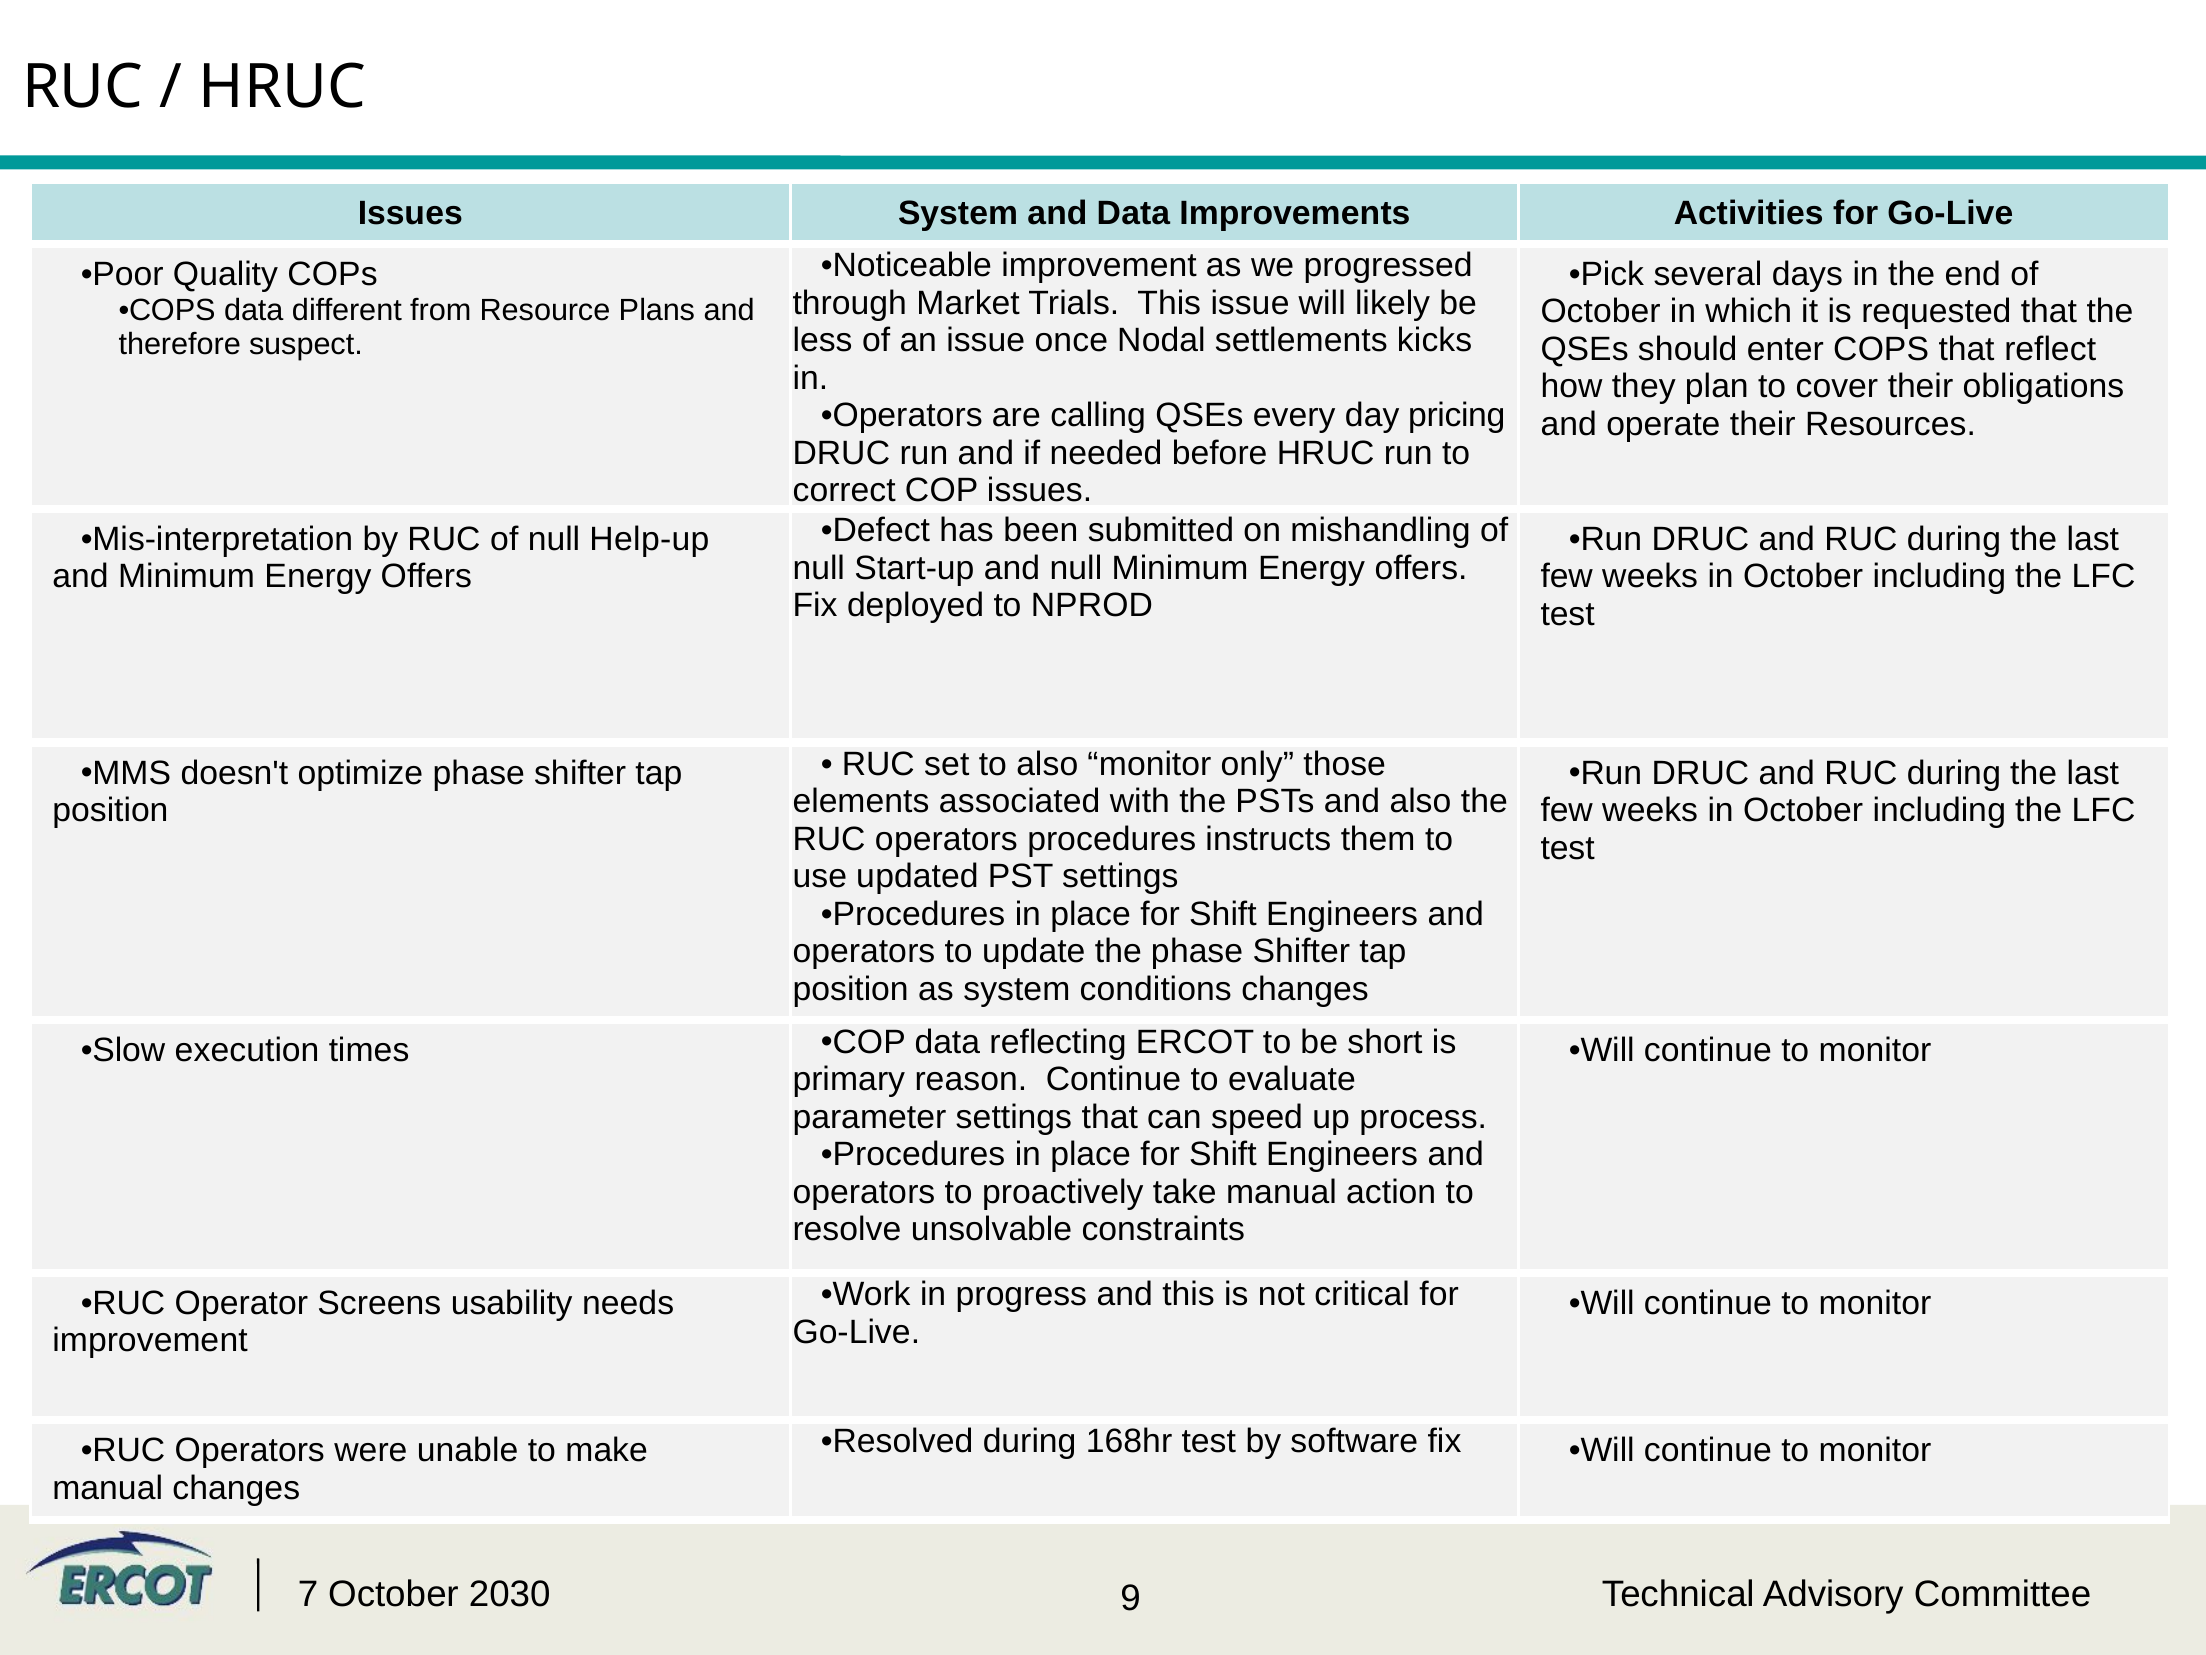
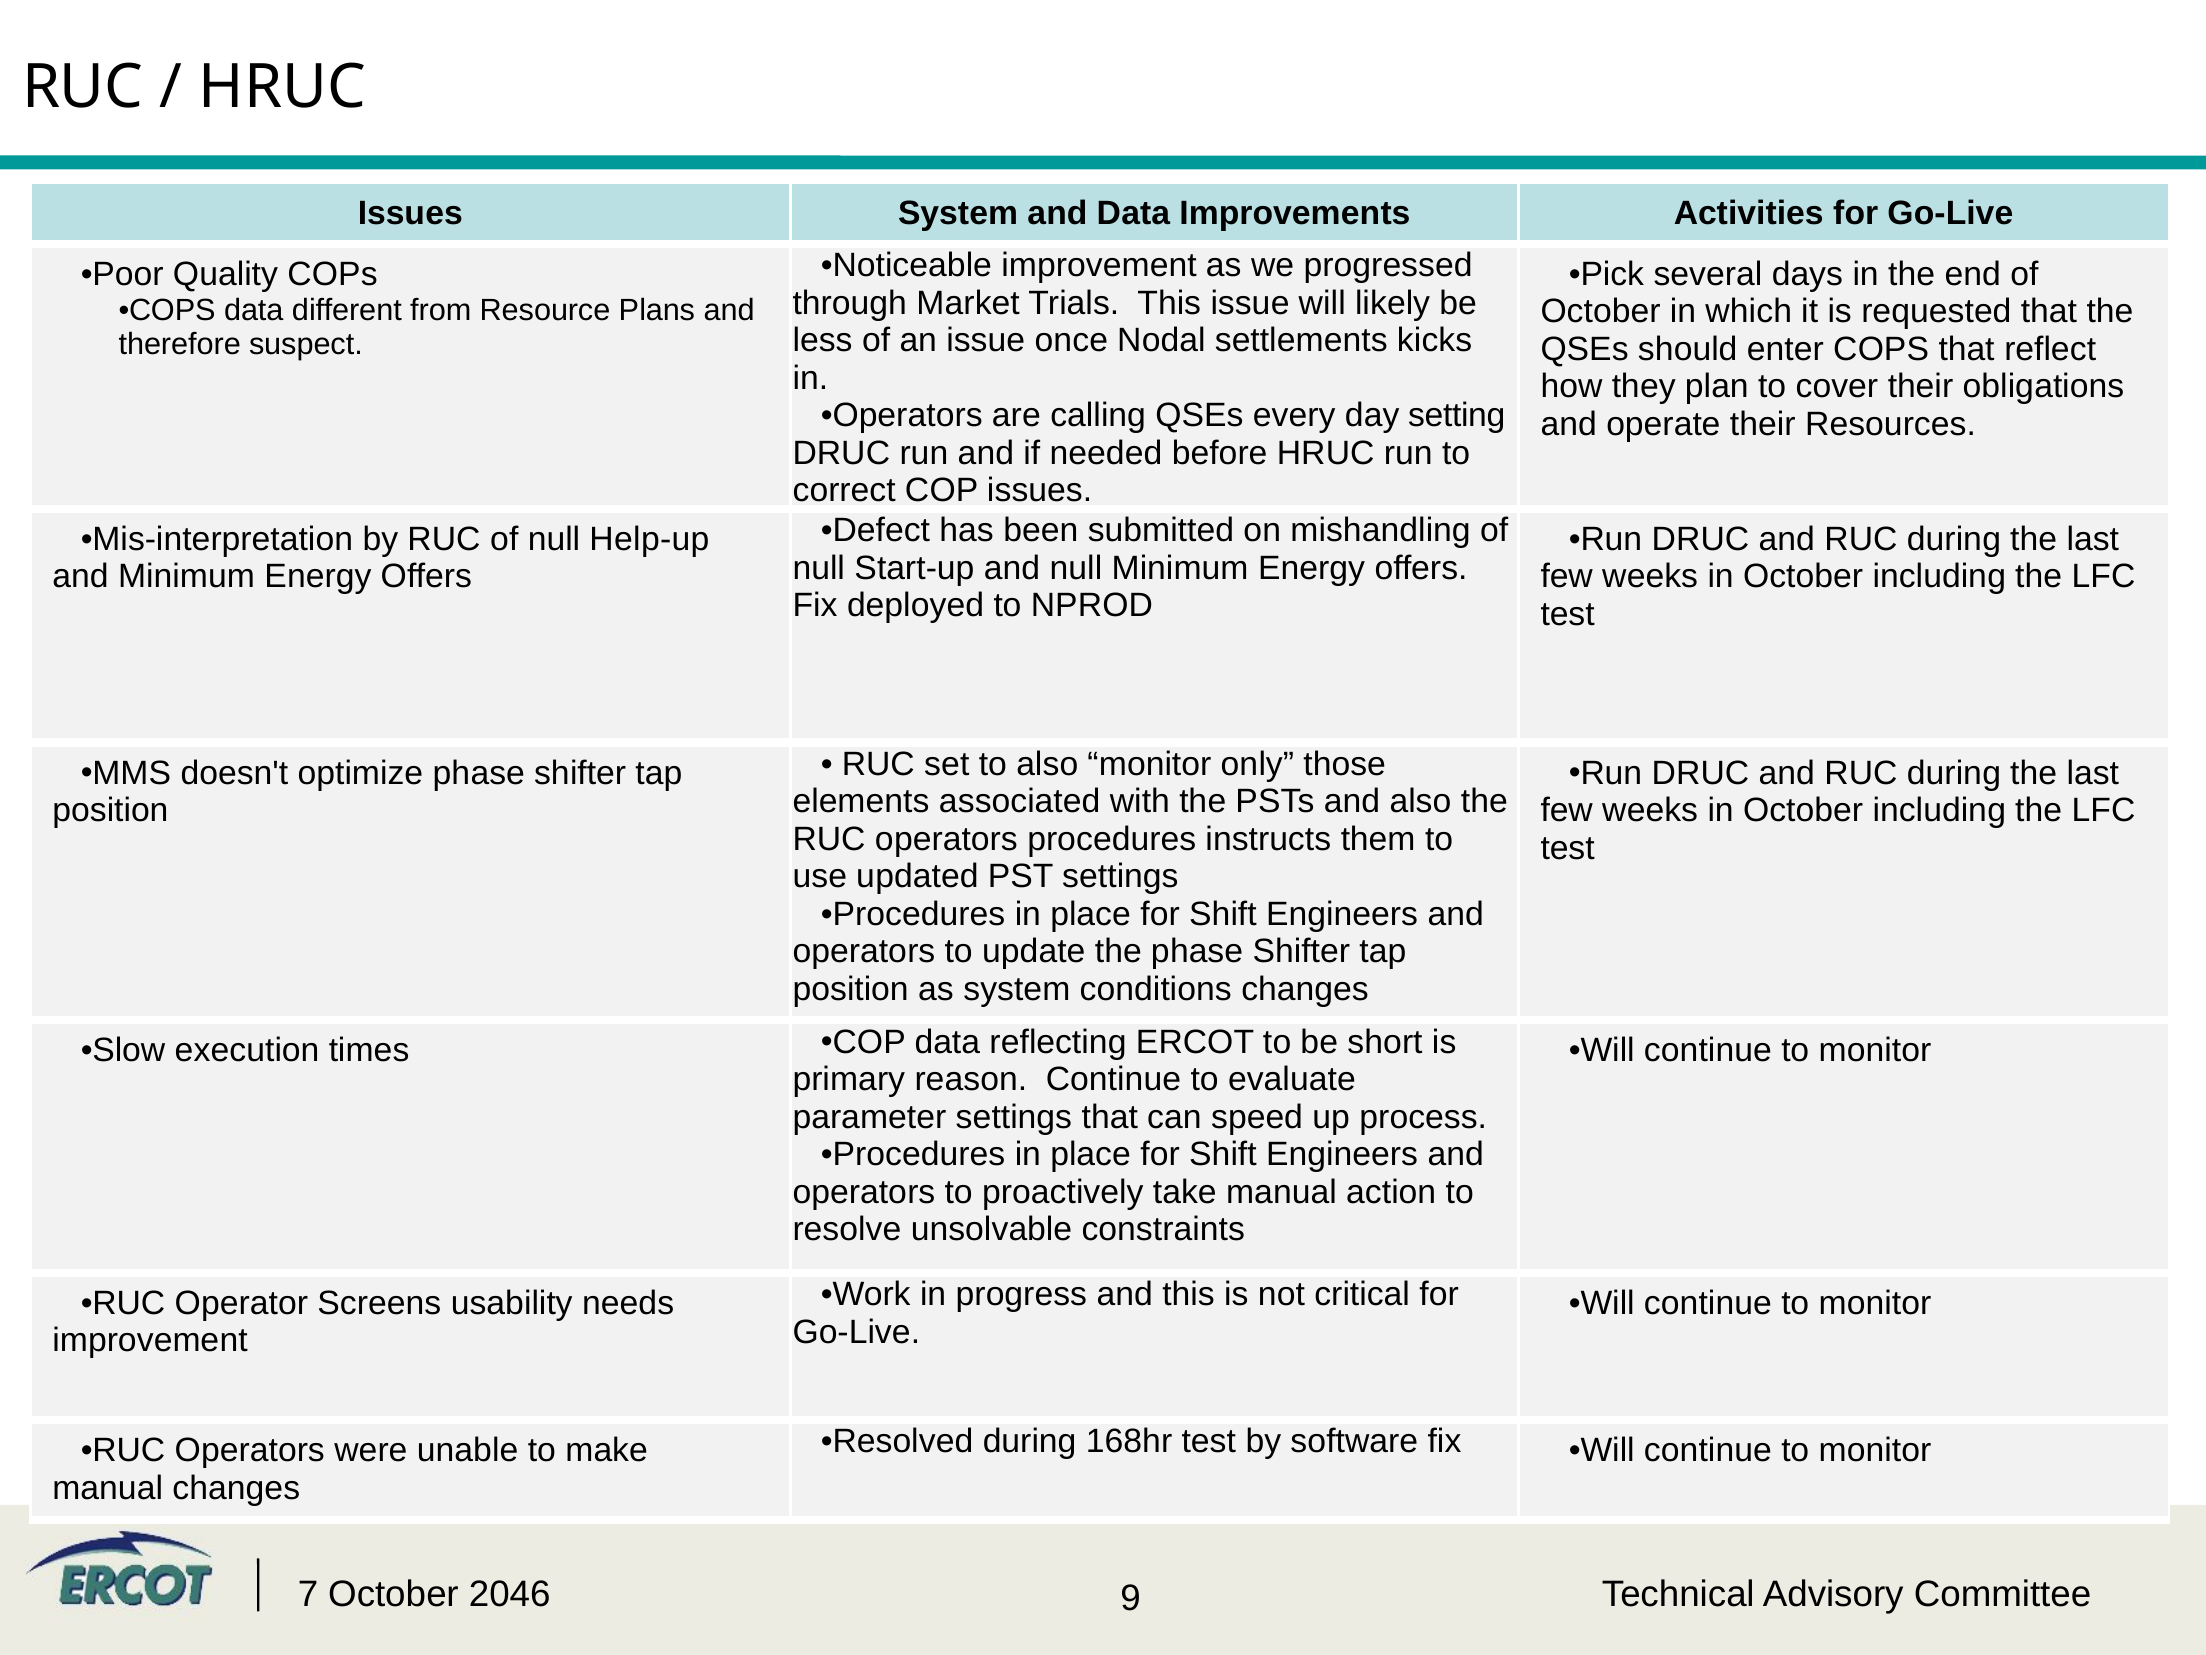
pricing: pricing -> setting
2030: 2030 -> 2046
